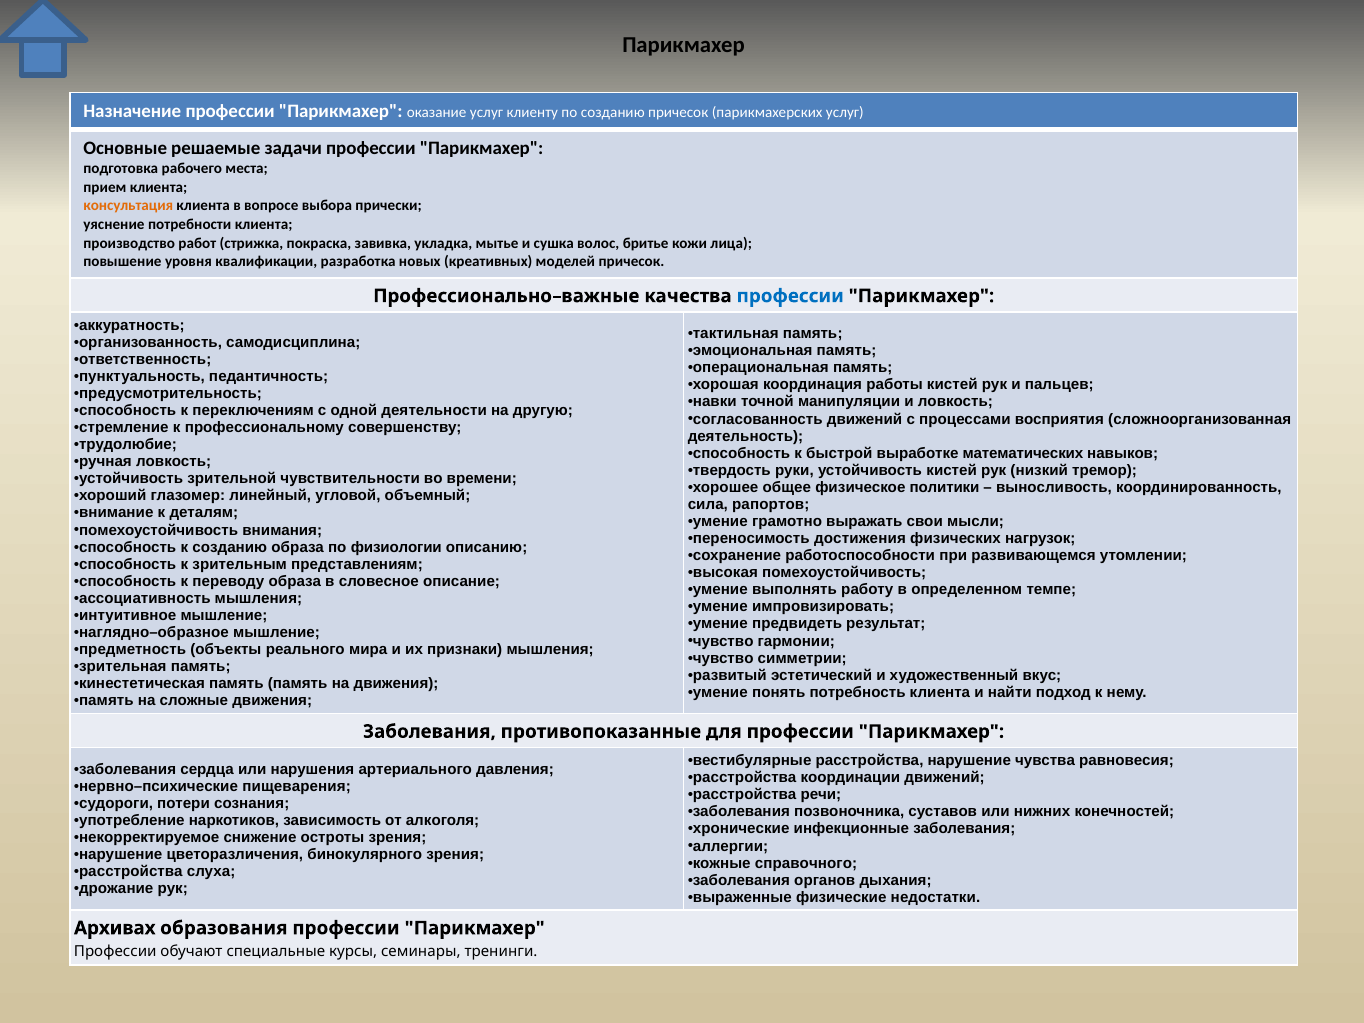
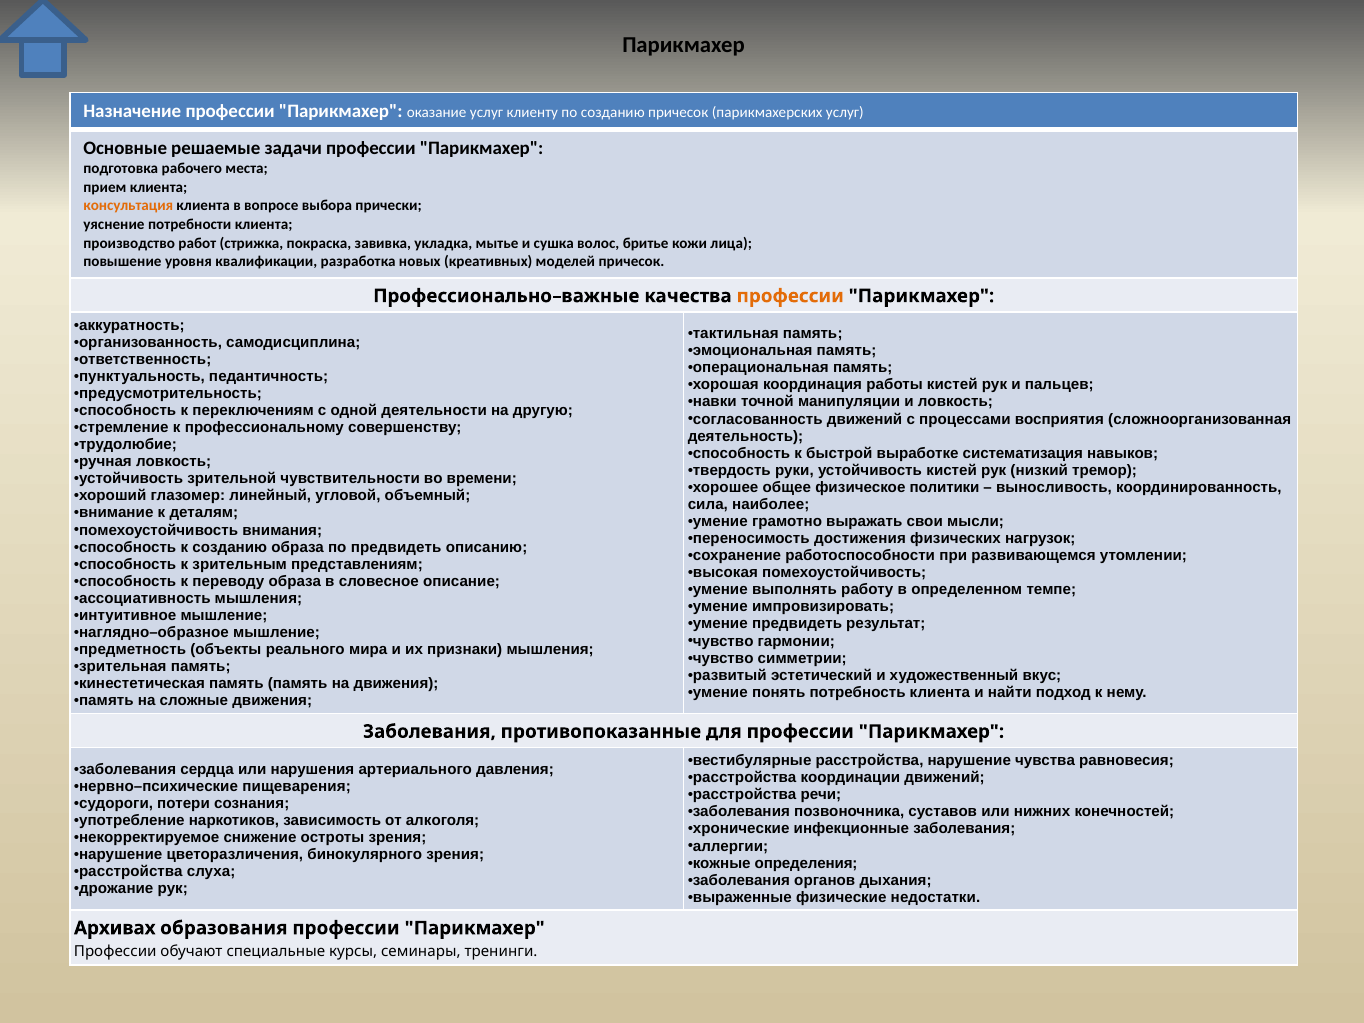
профессии at (790, 296) colour: blue -> orange
математических: математических -> систематизация
рапортов: рапортов -> наиболее
по физиологии: физиологии -> предвидеть
справочного: справочного -> определения
